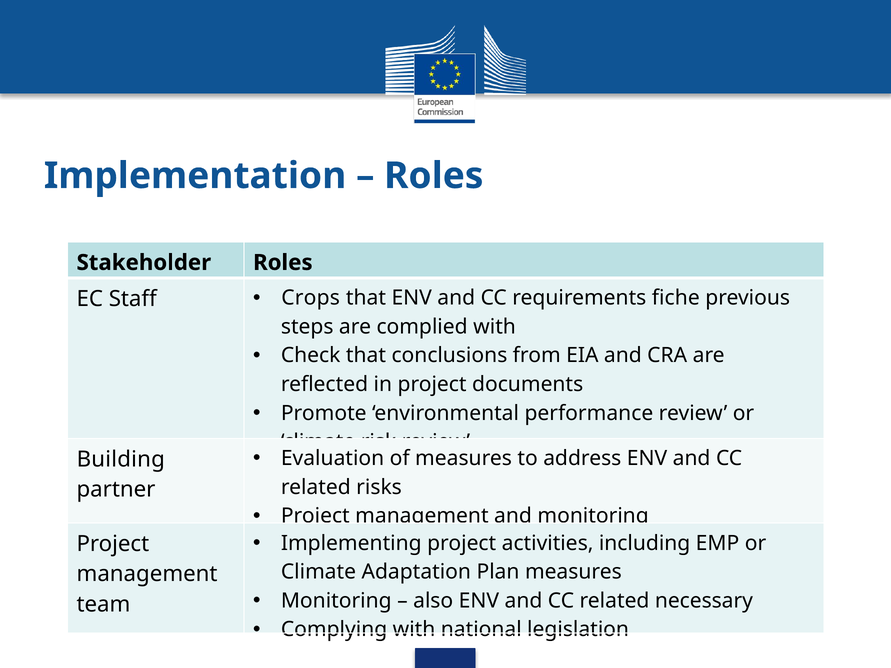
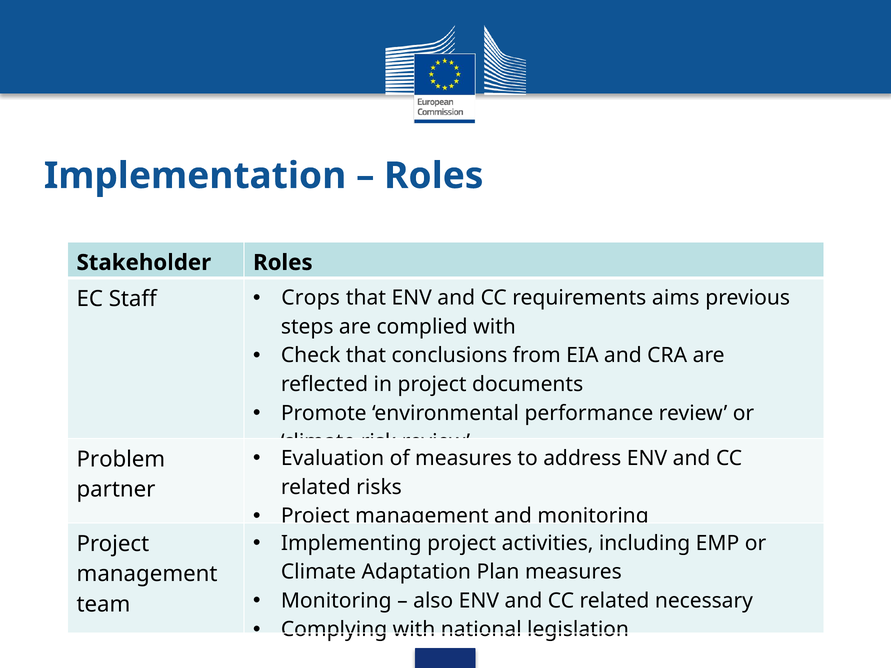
fiche: fiche -> aims
Building: Building -> Problem
